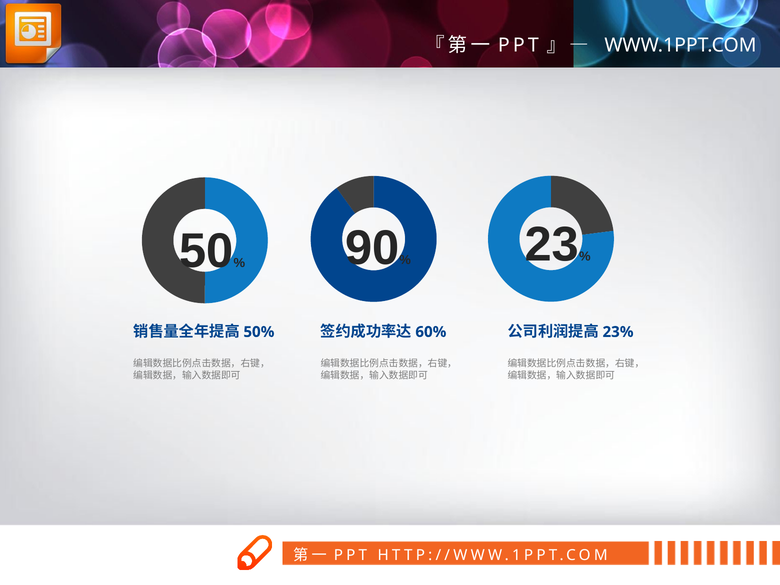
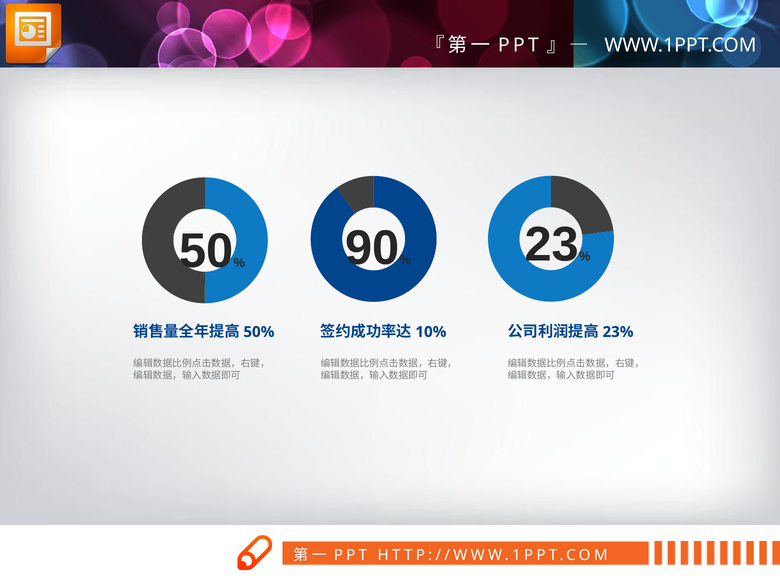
60%: 60% -> 10%
